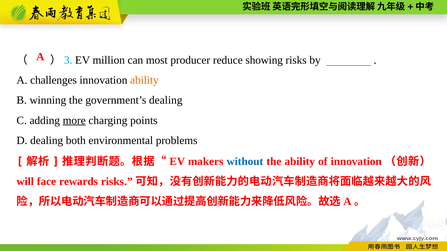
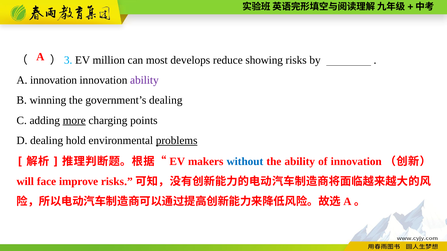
producer: producer -> develops
A challenges: challenges -> innovation
ability at (144, 80) colour: orange -> purple
both: both -> hold
problems underline: none -> present
rewards: rewards -> improve
